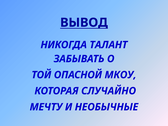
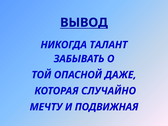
МКОУ: МКОУ -> ДАЖЕ
НЕОБЫЧНЫЕ: НЕОБЫЧНЫЕ -> ПОДВИЖНАЯ
